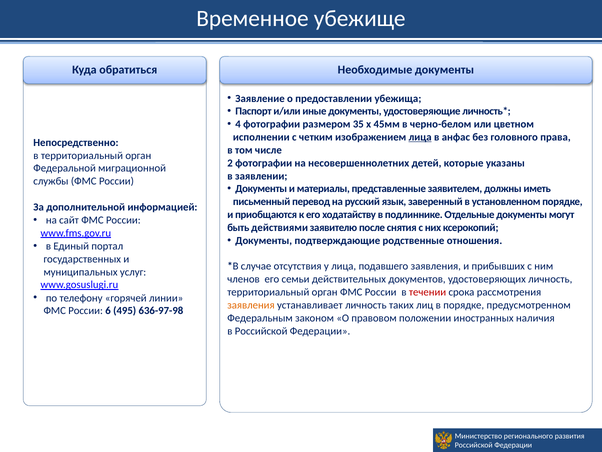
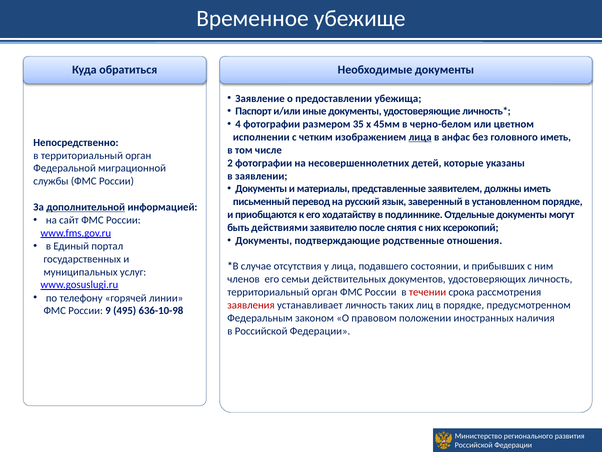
головного права: права -> иметь
дополнительной underline: none -> present
подавшего заявления: заявления -> состоянии
заявления at (251, 305) colour: orange -> red
6: 6 -> 9
636-97-98: 636-97-98 -> 636-10-98
